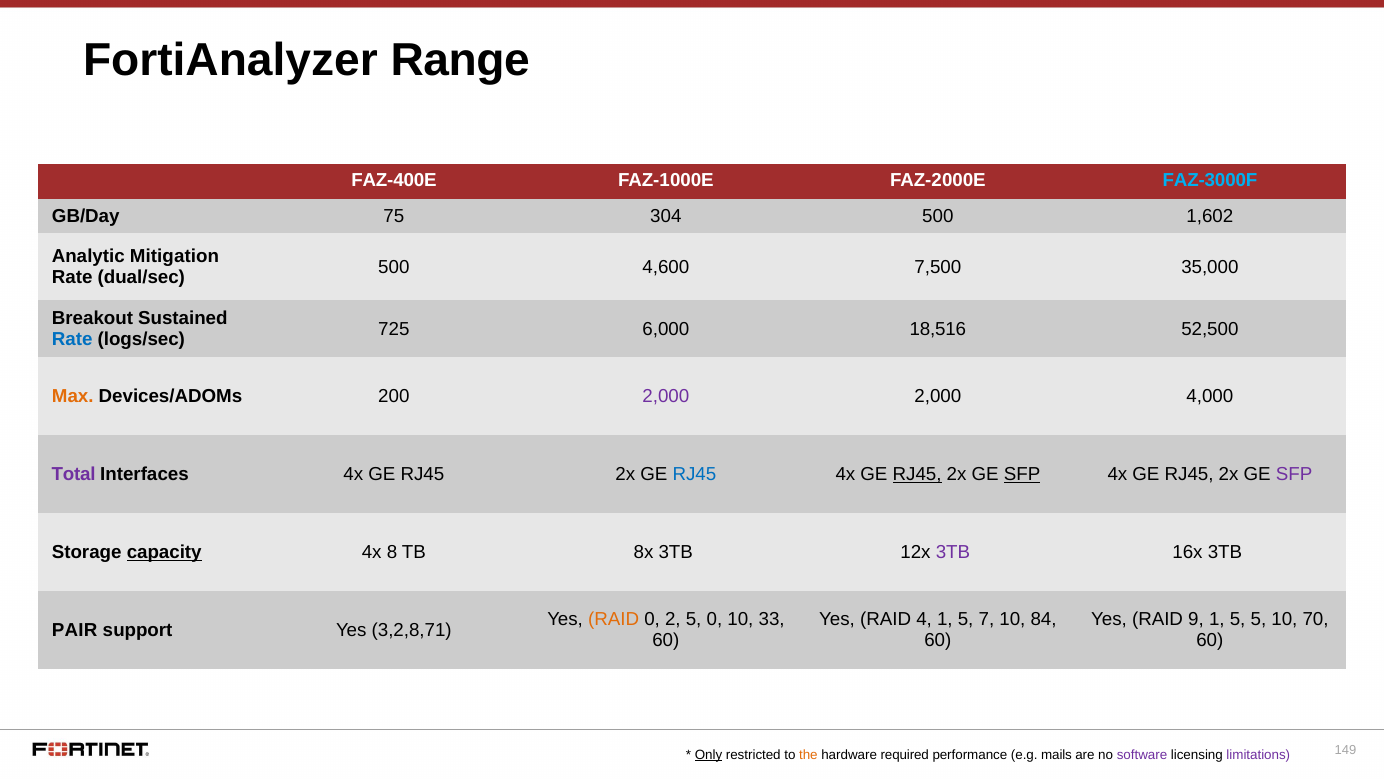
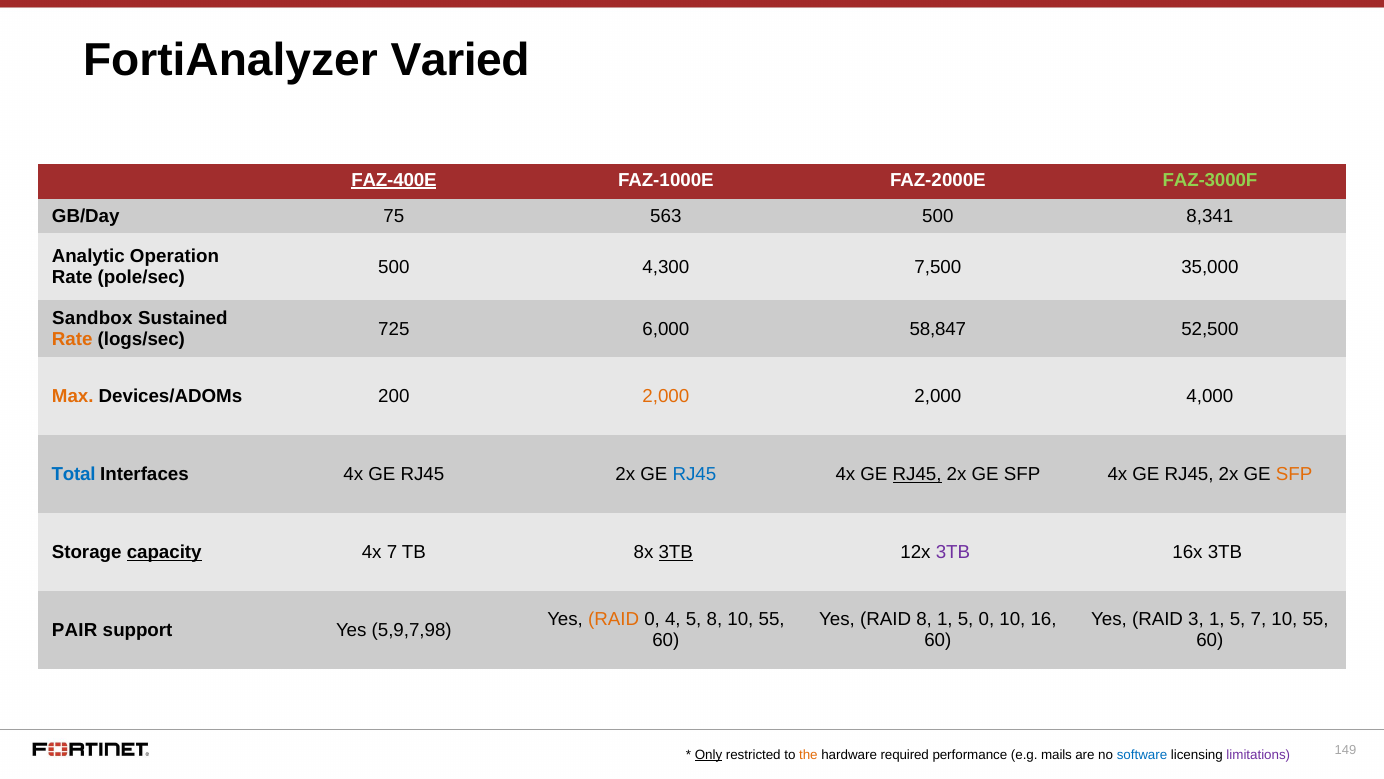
Range: Range -> Varied
FAZ-400E underline: none -> present
FAZ-3000F colour: light blue -> light green
304: 304 -> 563
1,602: 1,602 -> 8,341
Mitigation: Mitigation -> Operation
4,600: 4,600 -> 4,300
dual/sec: dual/sec -> pole/sec
Breakout: Breakout -> Sandbox
18,516: 18,516 -> 58,847
Rate at (72, 339) colour: blue -> orange
2,000 at (666, 396) colour: purple -> orange
Total colour: purple -> blue
SFP at (1022, 474) underline: present -> none
SFP at (1294, 474) colour: purple -> orange
4x 8: 8 -> 7
3TB at (676, 552) underline: none -> present
2: 2 -> 4
5 0: 0 -> 8
33 at (772, 619): 33 -> 55
RAID 4: 4 -> 8
5 7: 7 -> 0
84: 84 -> 16
9: 9 -> 3
5 5: 5 -> 7
70 at (1316, 619): 70 -> 55
3,2,8,71: 3,2,8,71 -> 5,9,7,98
software colour: purple -> blue
